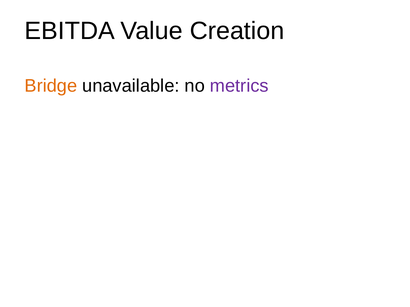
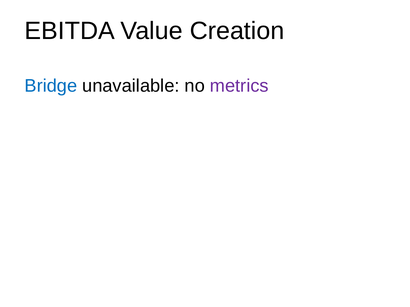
Bridge colour: orange -> blue
